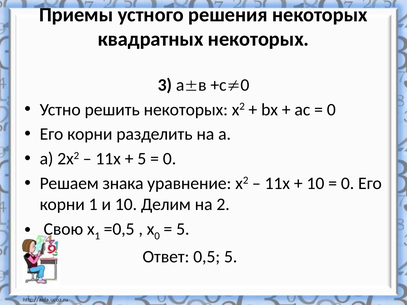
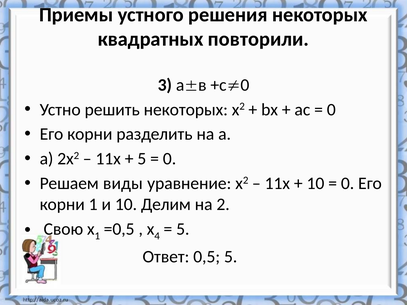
квадратных некоторых: некоторых -> повторили
знака: знака -> виды
0 at (157, 236): 0 -> 4
